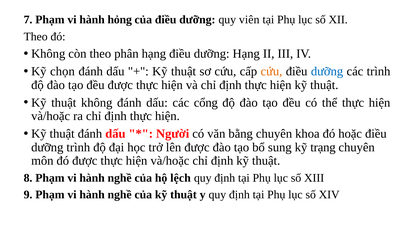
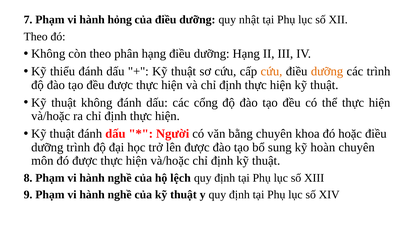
viên: viên -> nhật
chọn: chọn -> thiểu
dưỡng at (327, 72) colour: blue -> orange
trạng: trạng -> hoàn
